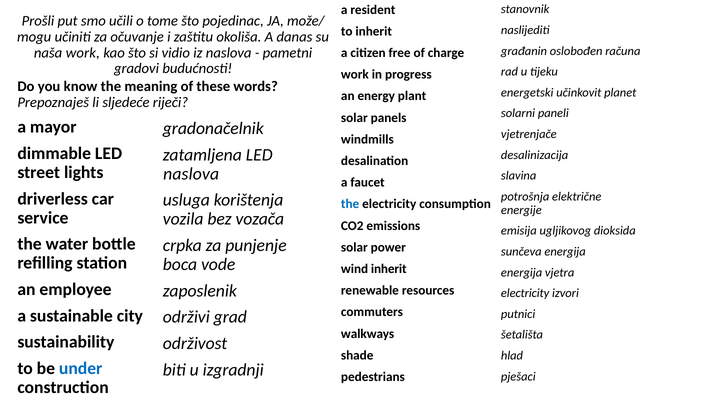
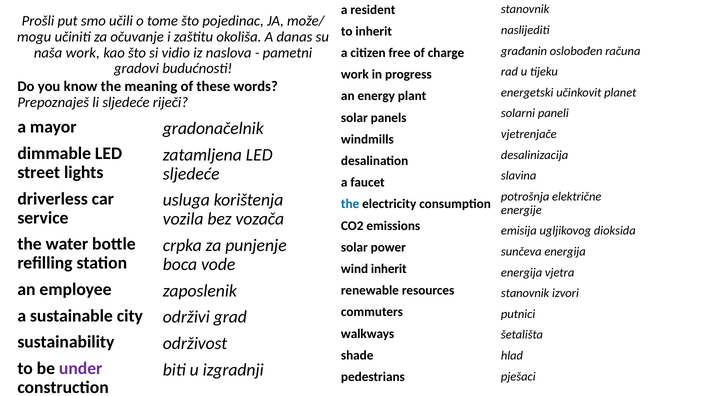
naslova at (191, 174): naslova -> sljedeće
electricity at (525, 293): electricity -> stanovnik
under colour: blue -> purple
